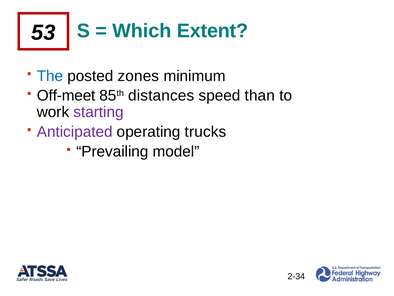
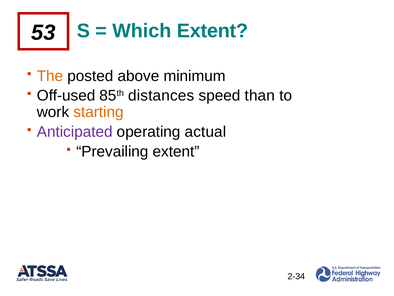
The colour: blue -> orange
zones: zones -> above
Off-meet: Off-meet -> Off-used
starting colour: purple -> orange
trucks: trucks -> actual
Prevailing model: model -> extent
